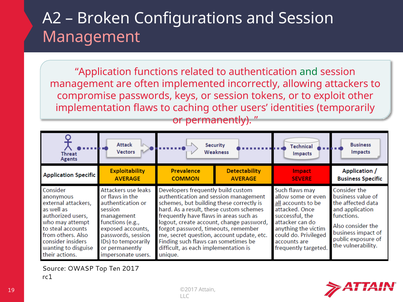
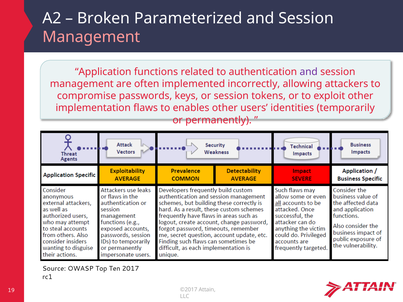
Configurations: Configurations -> Parameterized
and at (309, 72) colour: green -> purple
caching: caching -> enables
